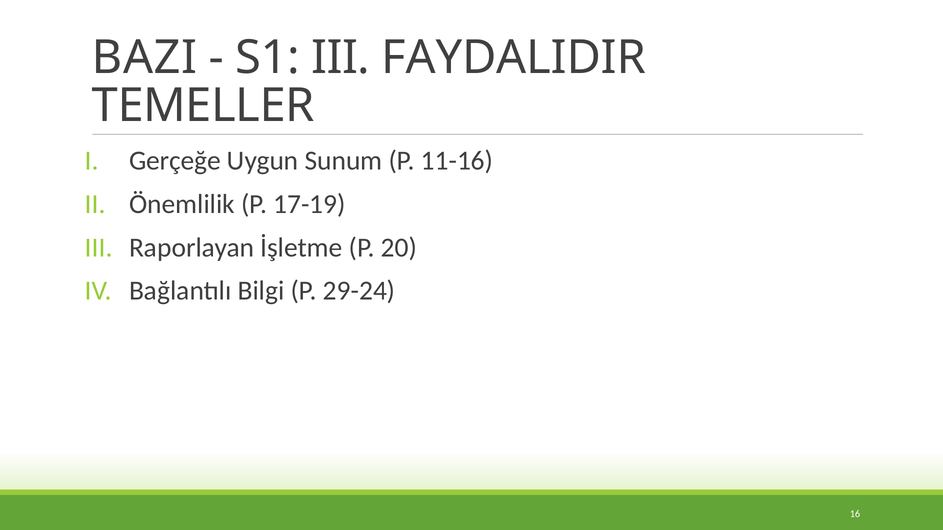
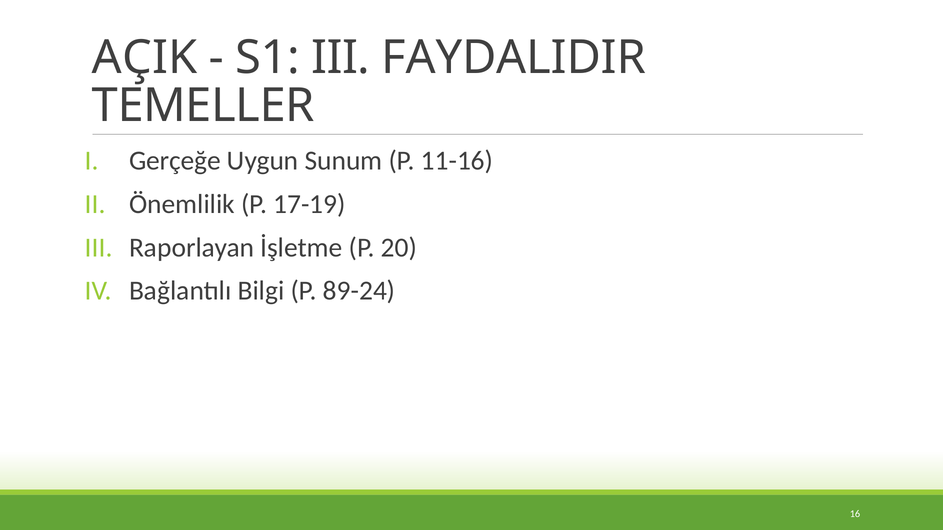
BAZI: BAZI -> AÇIK
29-24: 29-24 -> 89-24
